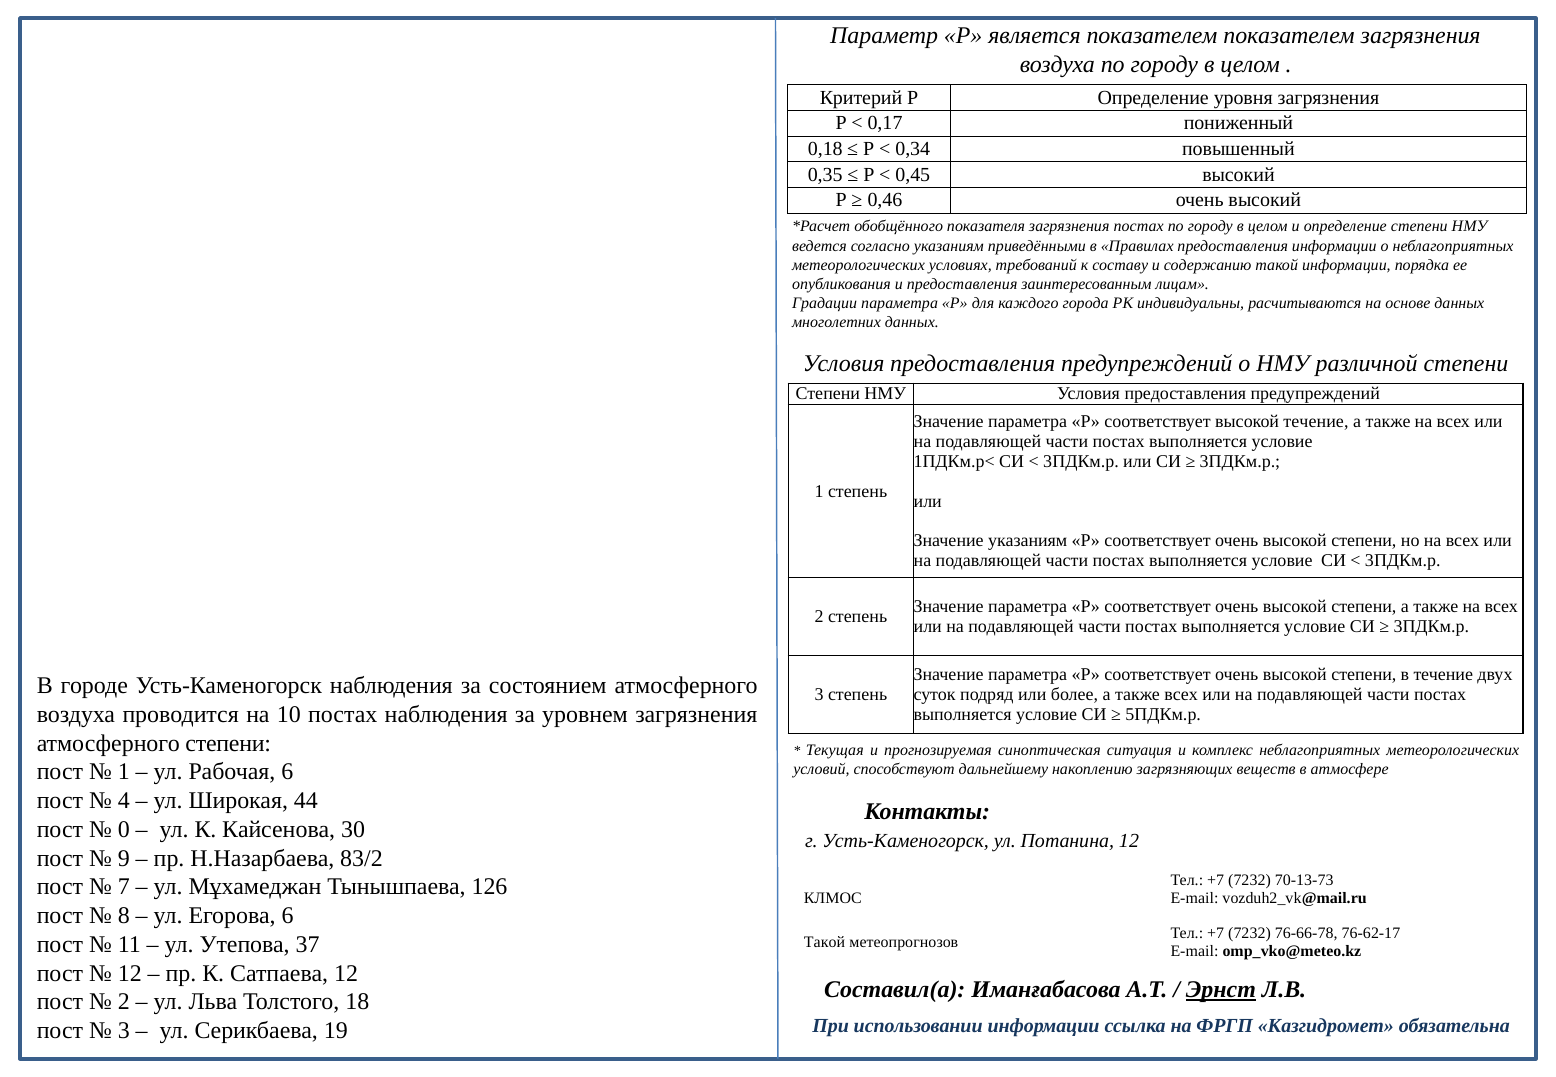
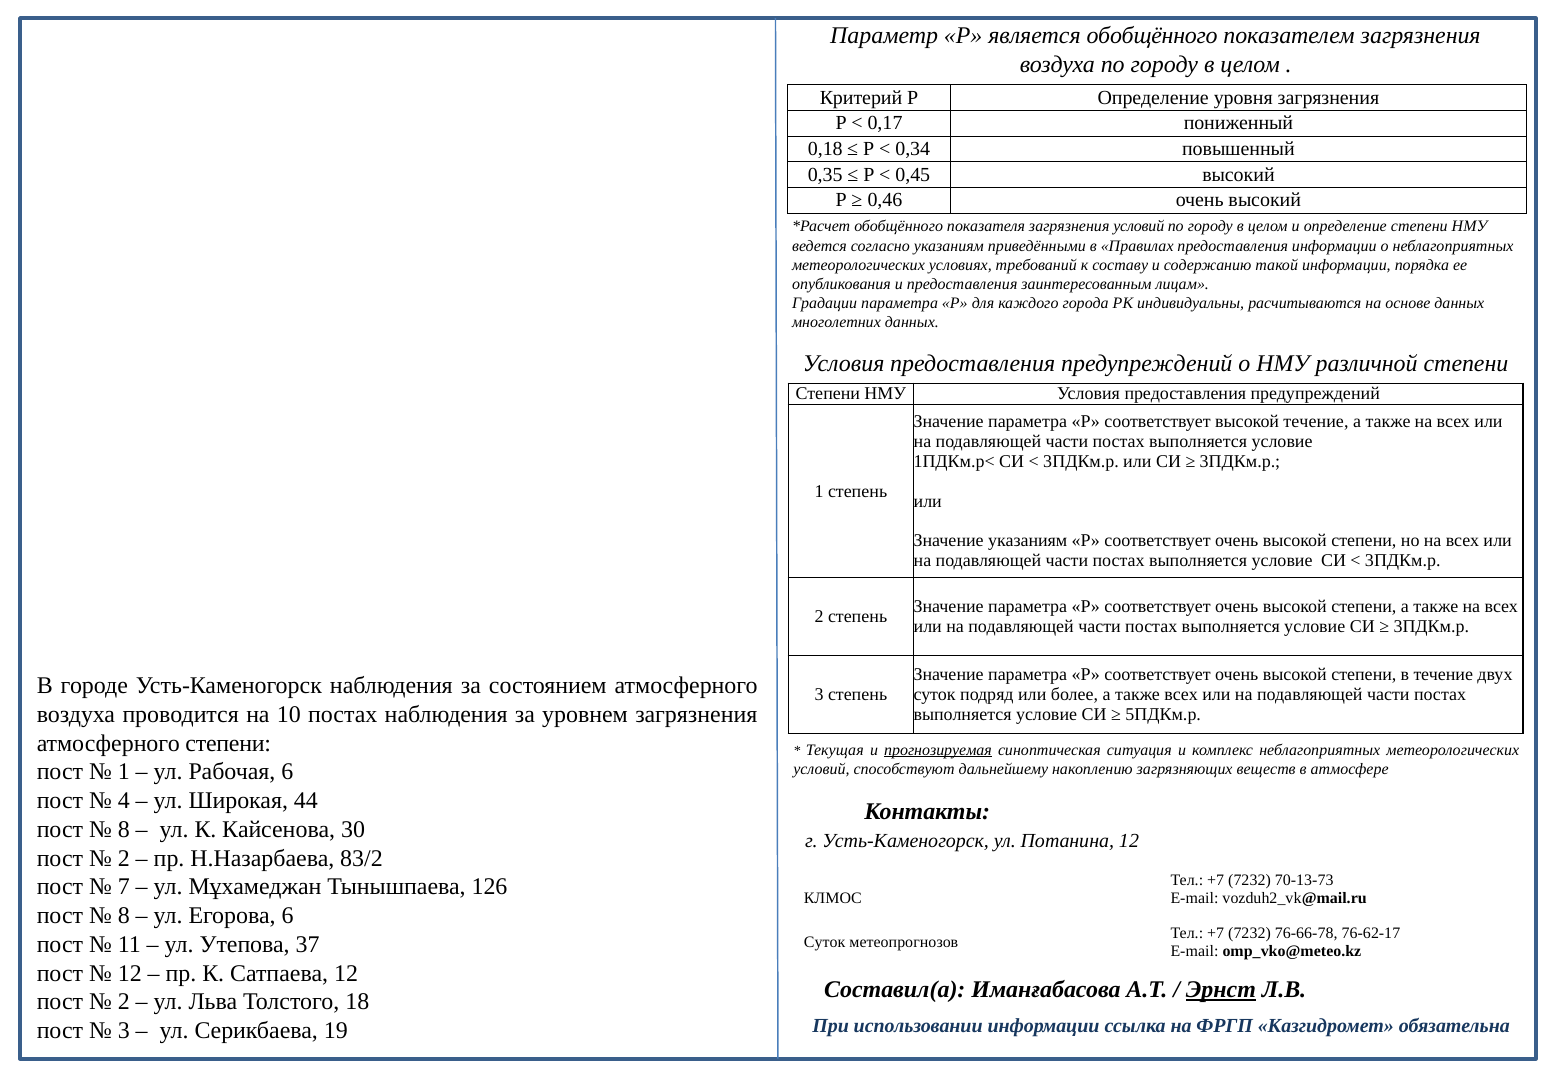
является показателем: показателем -> обобщённого
загрязнения постах: постах -> условий
прогнозируемая underline: none -> present
0 at (124, 830): 0 -> 8
9 at (124, 858): 9 -> 2
Такой at (825, 942): Такой -> Суток
